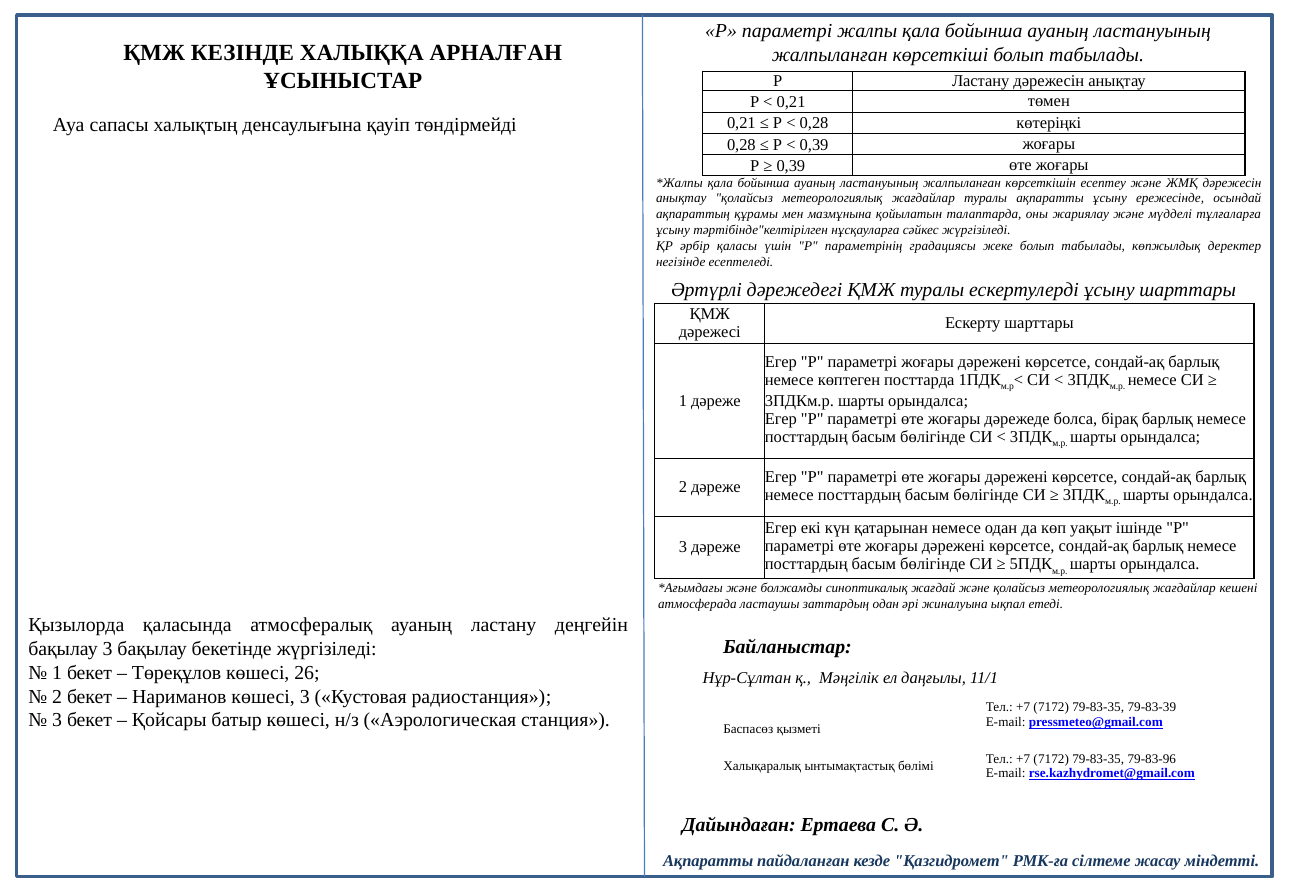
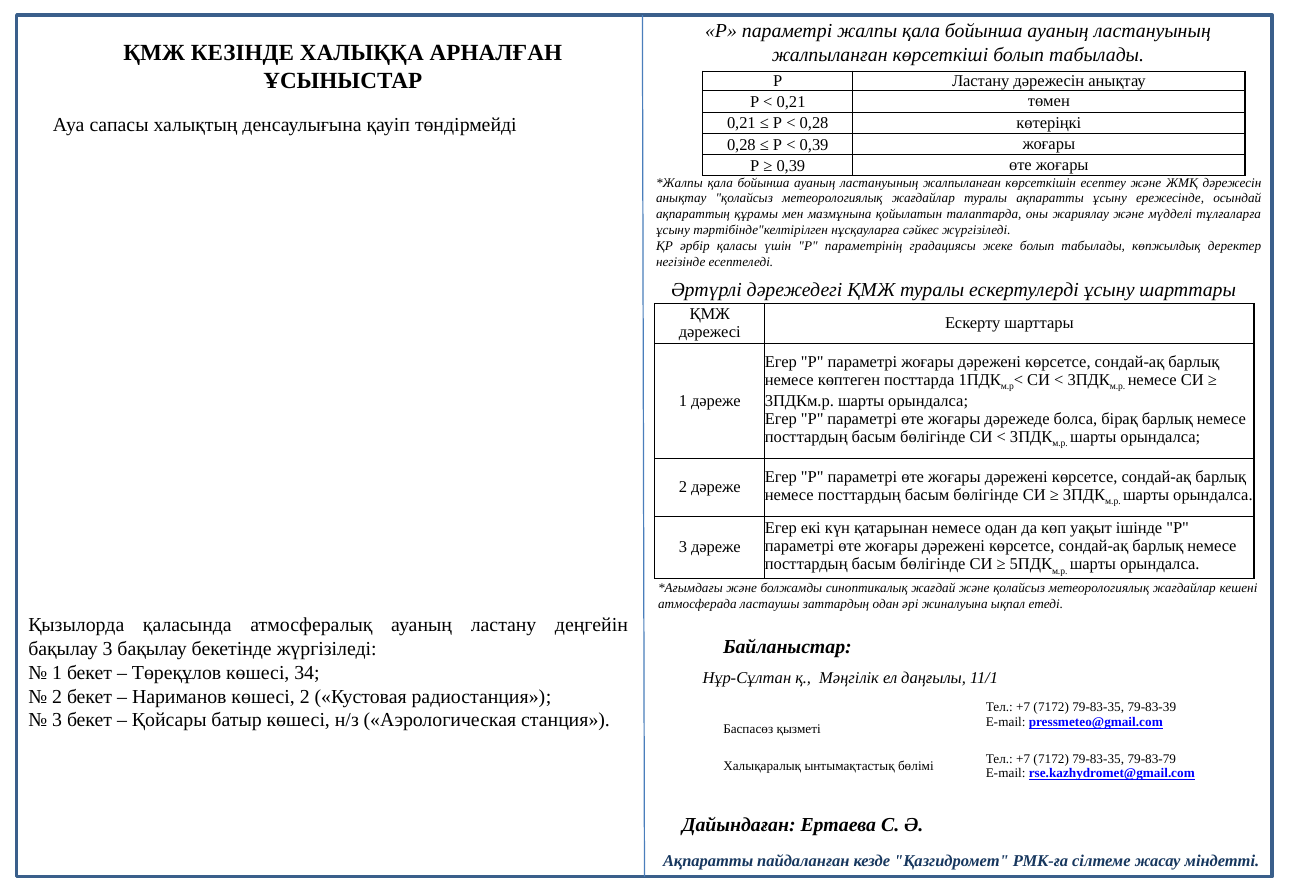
26: 26 -> 34
көшесі 3: 3 -> 2
79-83-96: 79-83-96 -> 79-83-79
